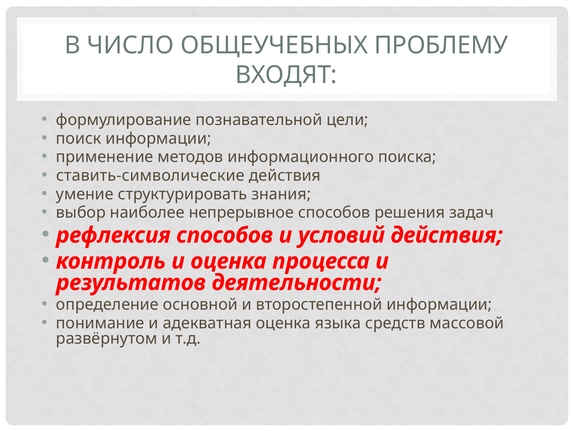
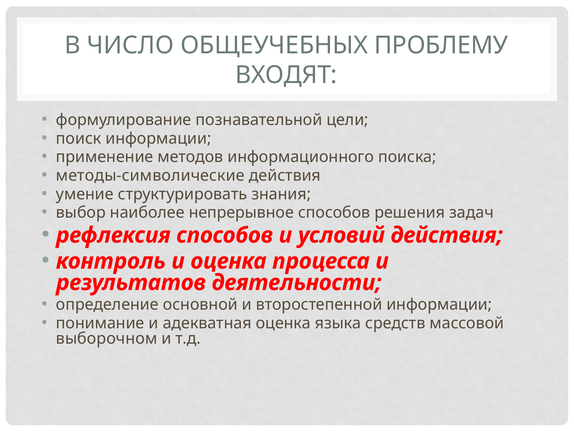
ставить-символические: ставить-символические -> методы-символические
развёрнутом: развёрнутом -> выборочном
